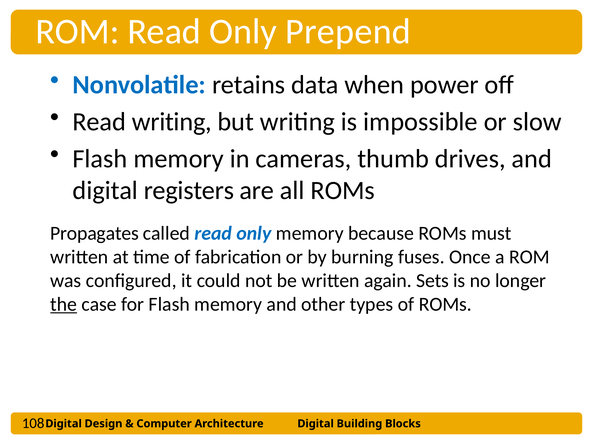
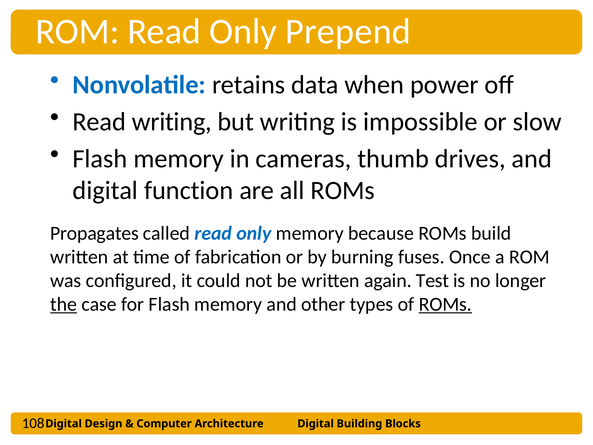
registers: registers -> function
must: must -> build
Sets: Sets -> Test
ROMs at (445, 304) underline: none -> present
